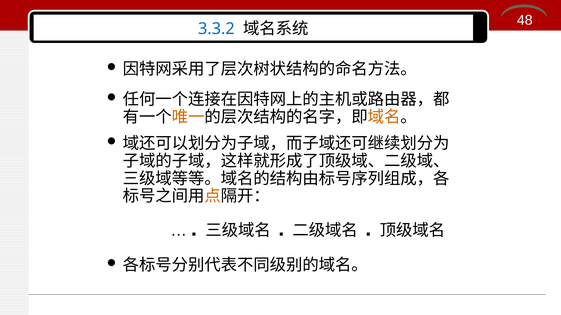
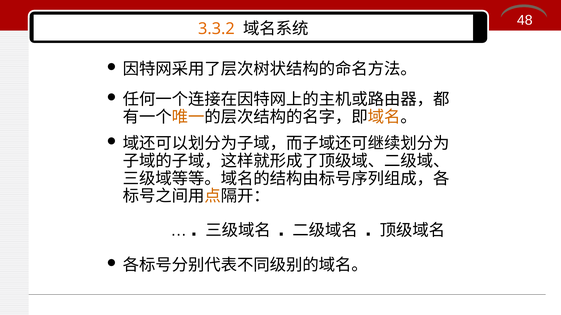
3.3.2 colour: blue -> orange
